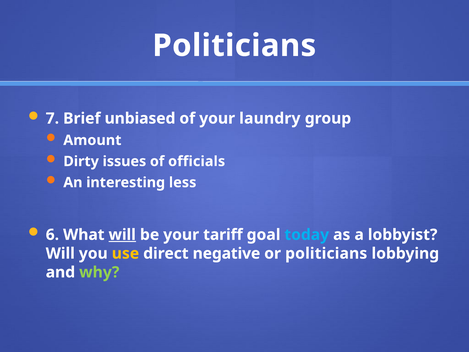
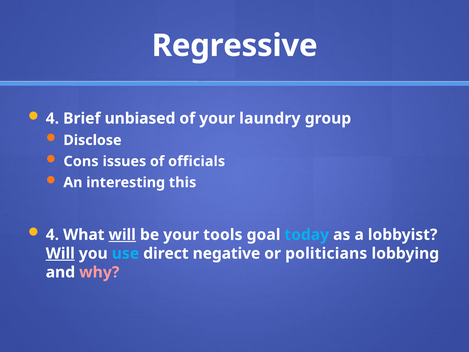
Politicians at (234, 46): Politicians -> Regressive
7 at (52, 118): 7 -> 4
Amount: Amount -> Disclose
Dirty: Dirty -> Cons
less: less -> this
6 at (52, 235): 6 -> 4
tariff: tariff -> tools
Will at (60, 253) underline: none -> present
use colour: yellow -> light blue
why colour: light green -> pink
